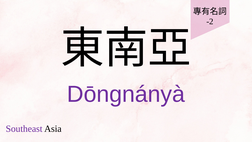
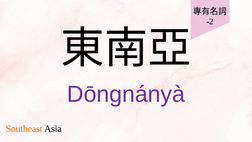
Southeast colour: purple -> orange
